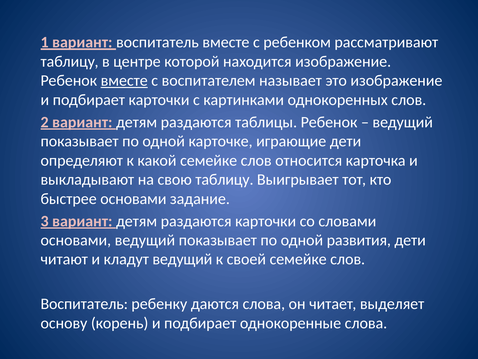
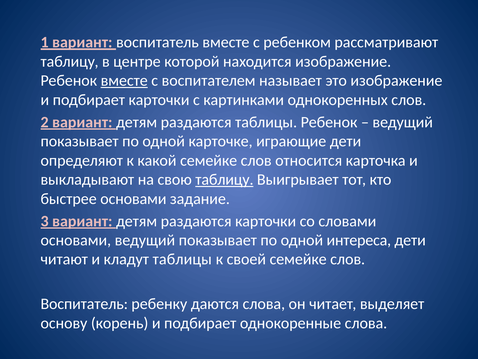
таблицу at (224, 179) underline: none -> present
развития: развития -> интереса
кладут ведущий: ведущий -> таблицы
